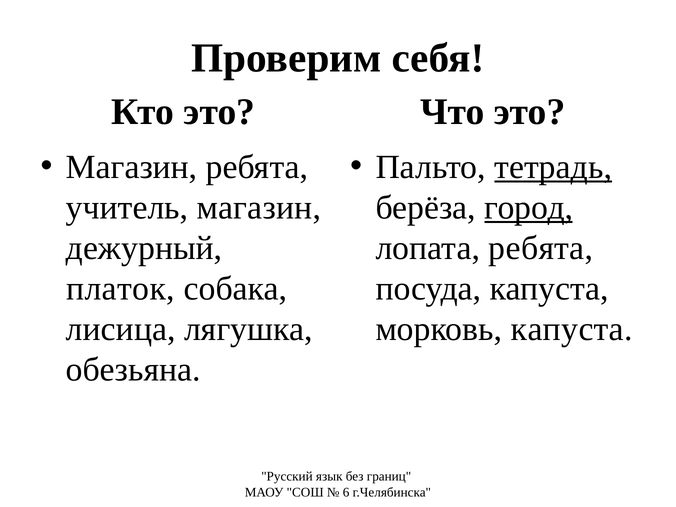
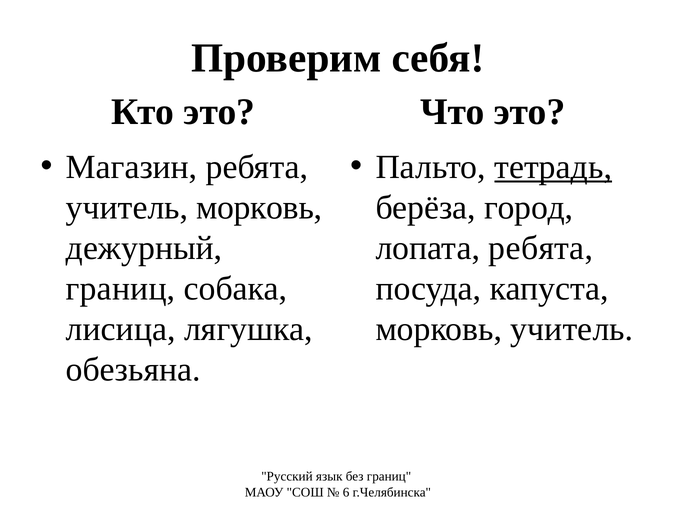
учитель магазин: магазин -> морковь
город underline: present -> none
платок at (120, 289): платок -> границ
морковь капуста: капуста -> учитель
